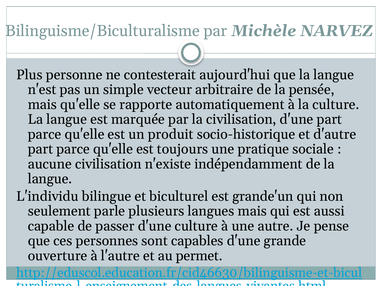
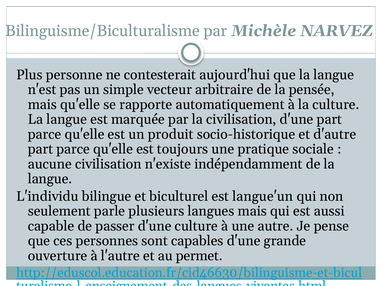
grande'un: grande'un -> langue'un
